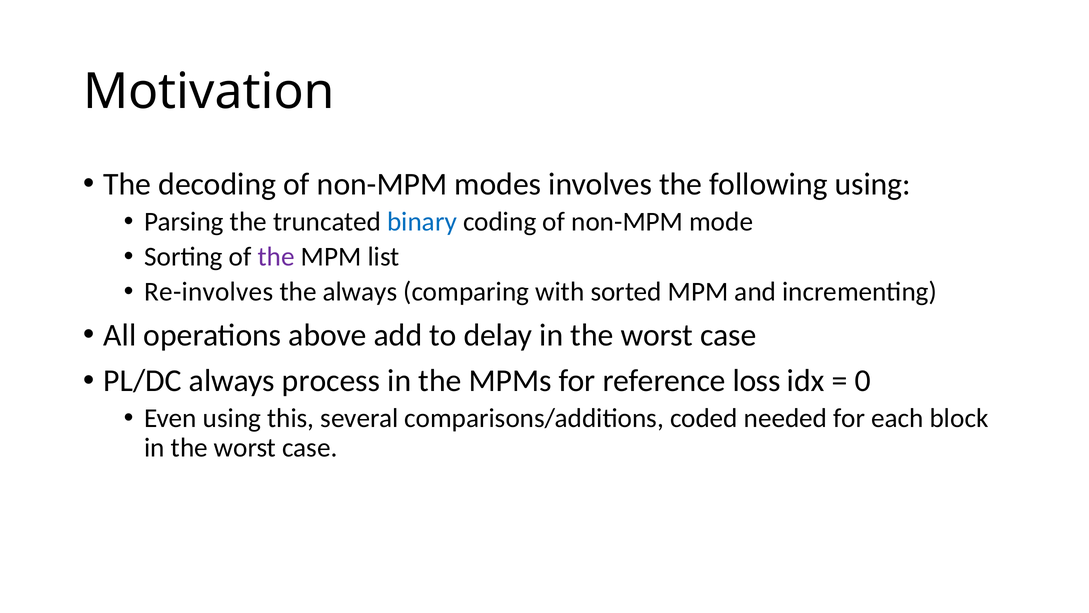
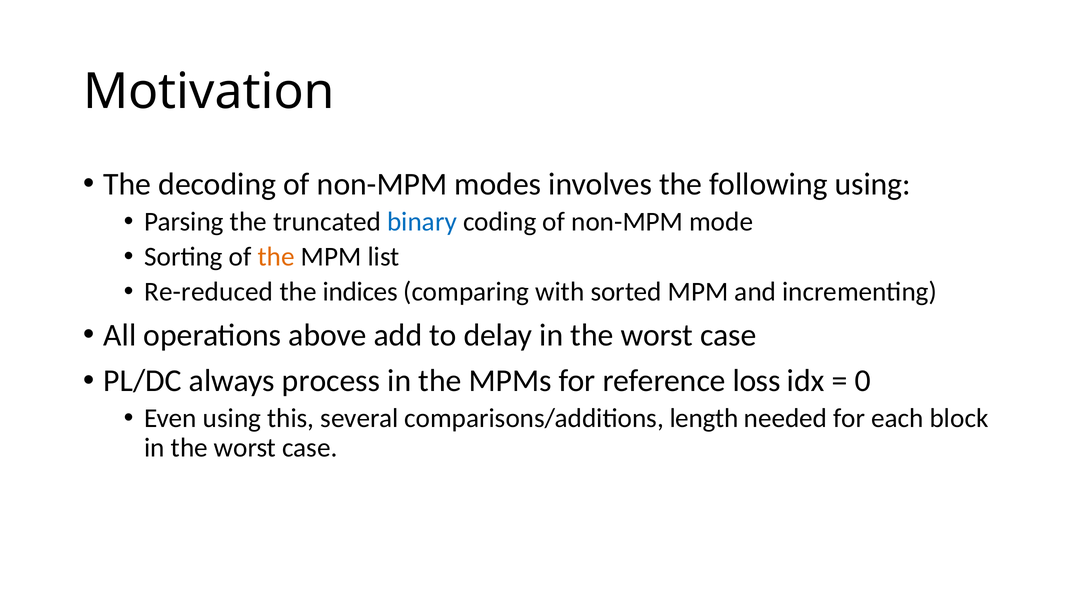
the at (276, 257) colour: purple -> orange
Re-involves: Re-involves -> Re-reduced
the always: always -> indices
coded: coded -> length
